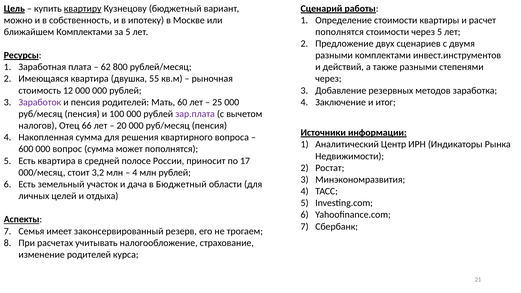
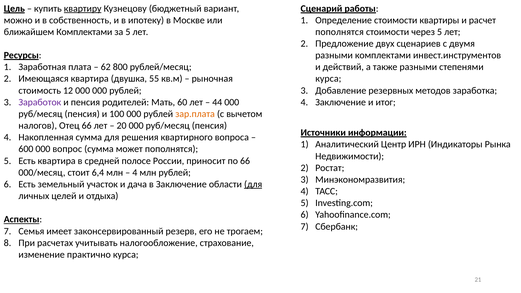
через at (328, 79): через -> курса
25: 25 -> 44
зар.плата colour: purple -> orange
по 17: 17 -> 66
3,2: 3,2 -> 6,4
в Бюджетный: Бюджетный -> Заключение
для at (253, 184) underline: none -> present
изменение родителей: родителей -> практично
